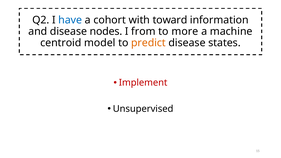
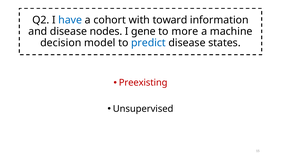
from: from -> gene
centroid: centroid -> decision
predict colour: orange -> blue
Implement: Implement -> Preexisting
